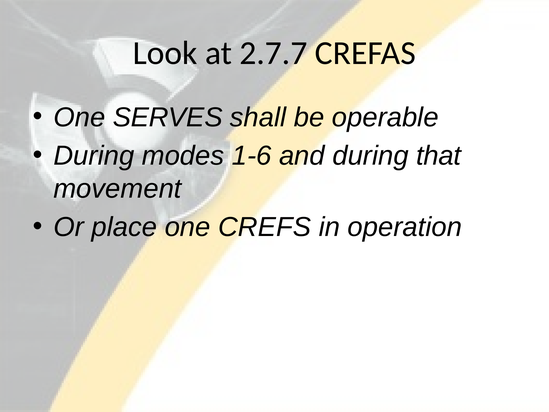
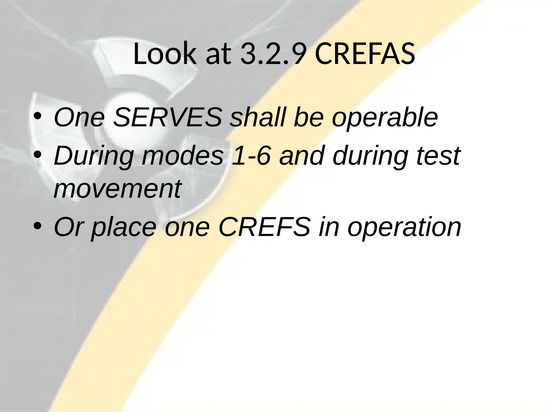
2.7.7: 2.7.7 -> 3.2.9
that: that -> test
